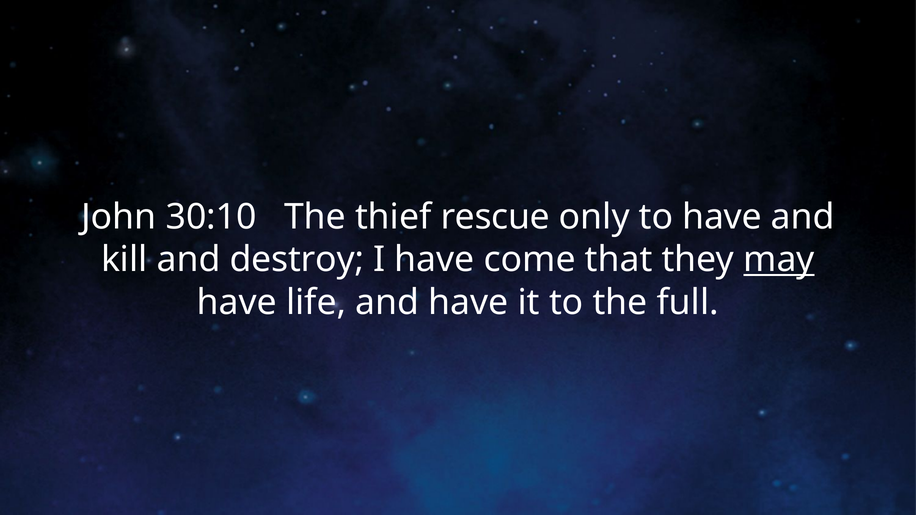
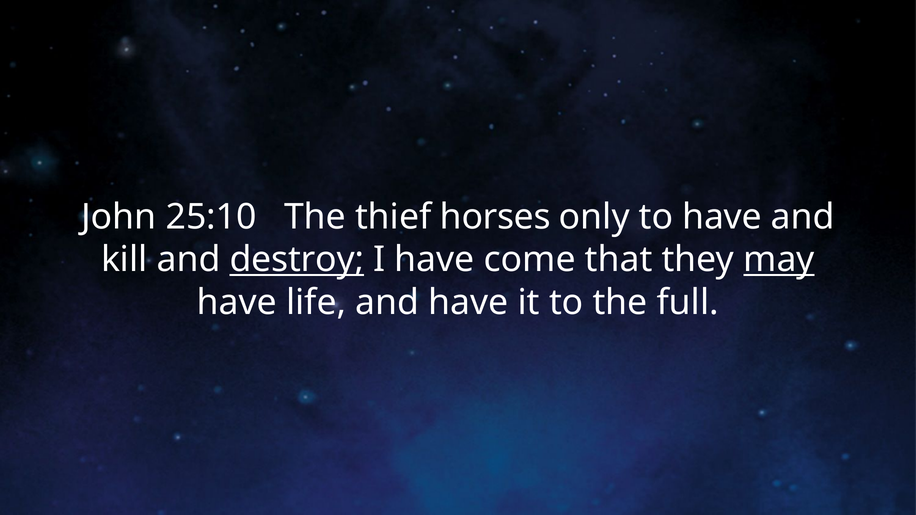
30:10: 30:10 -> 25:10
rescue: rescue -> horses
destroy underline: none -> present
